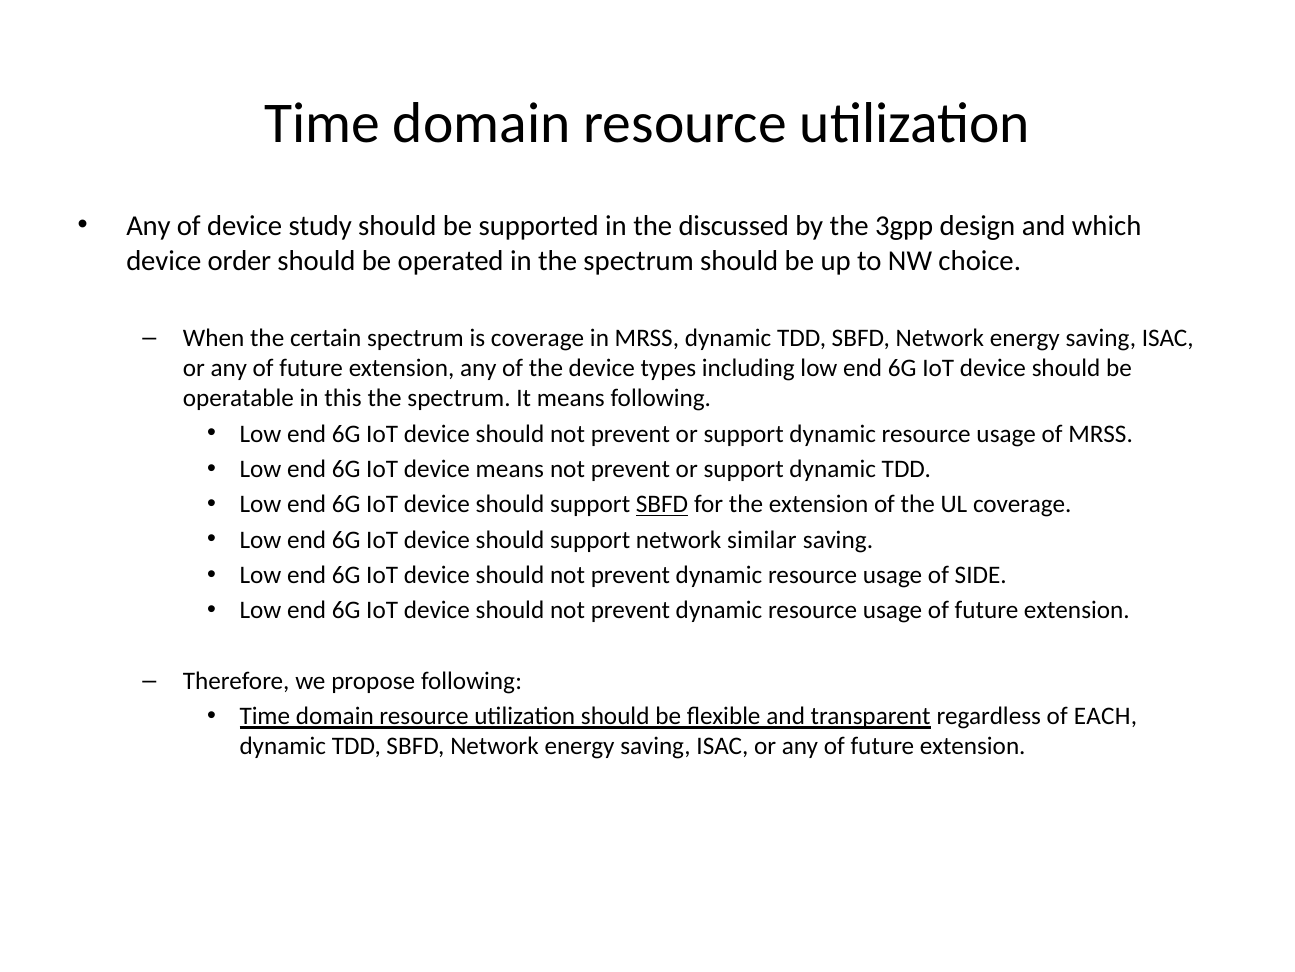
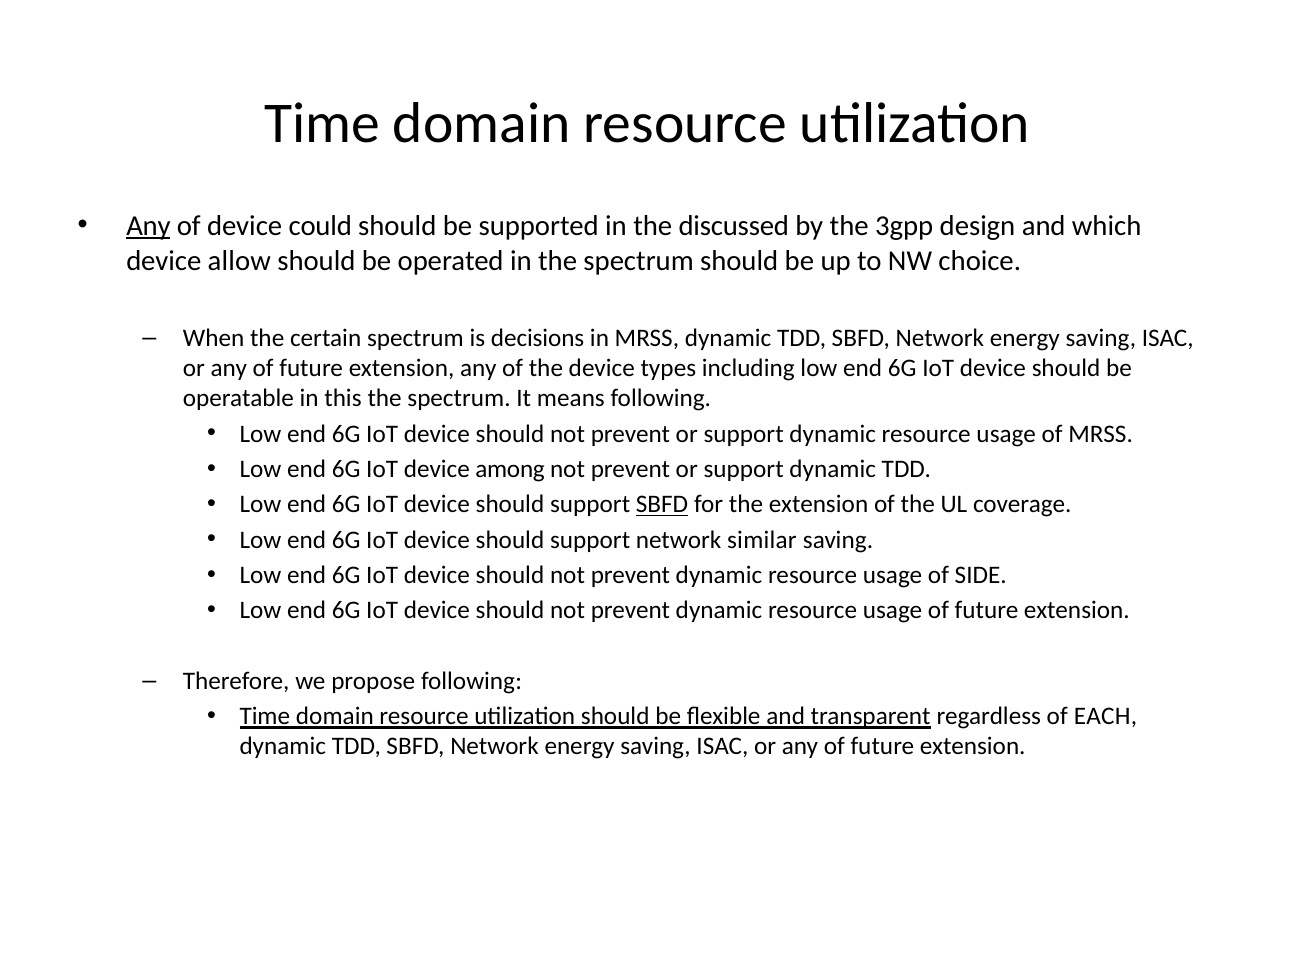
Any at (148, 226) underline: none -> present
study: study -> could
order: order -> allow
is coverage: coverage -> decisions
device means: means -> among
